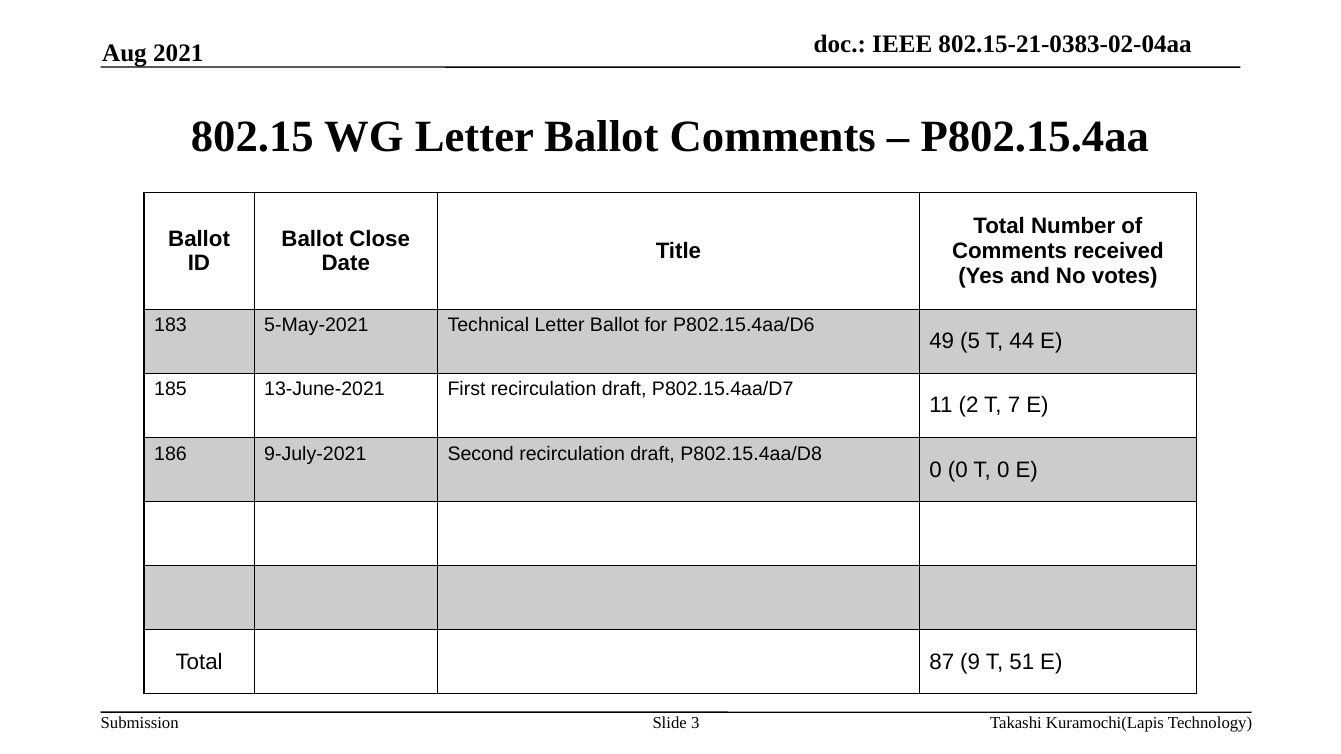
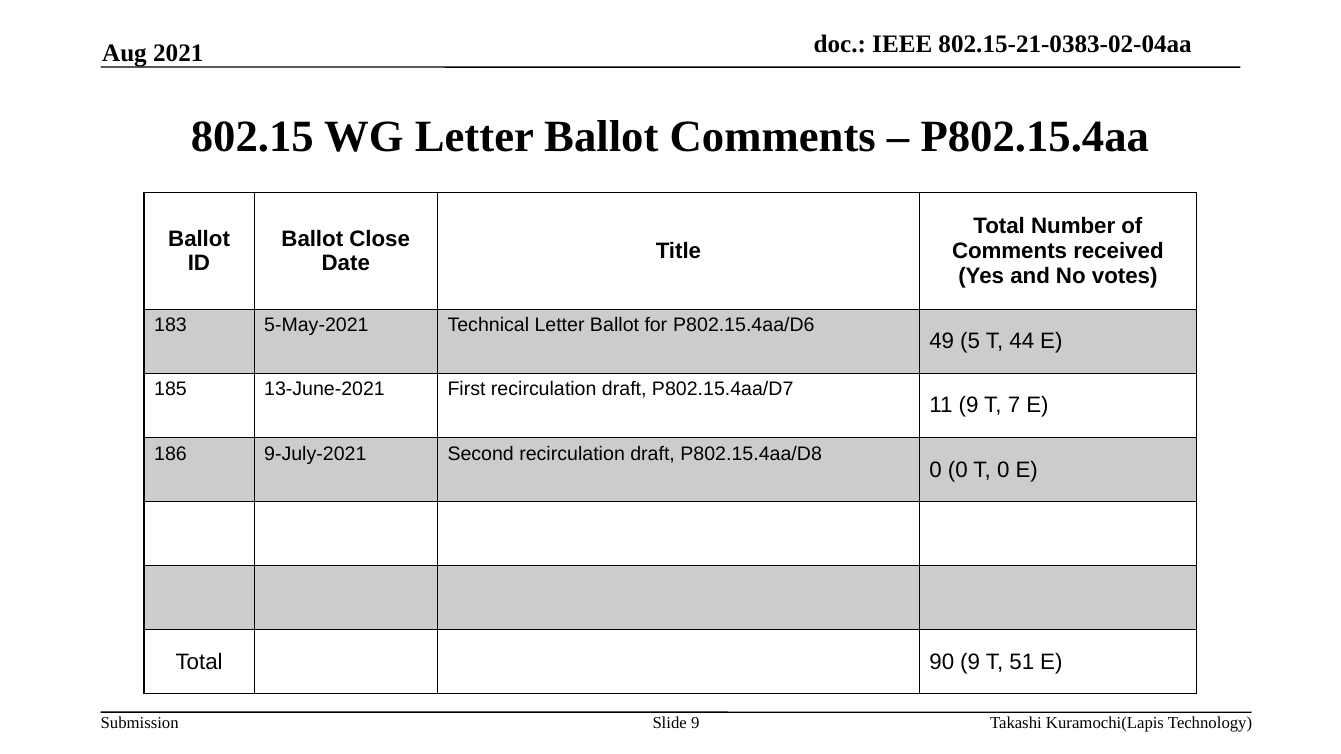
11 2: 2 -> 9
87: 87 -> 90
Slide 3: 3 -> 9
